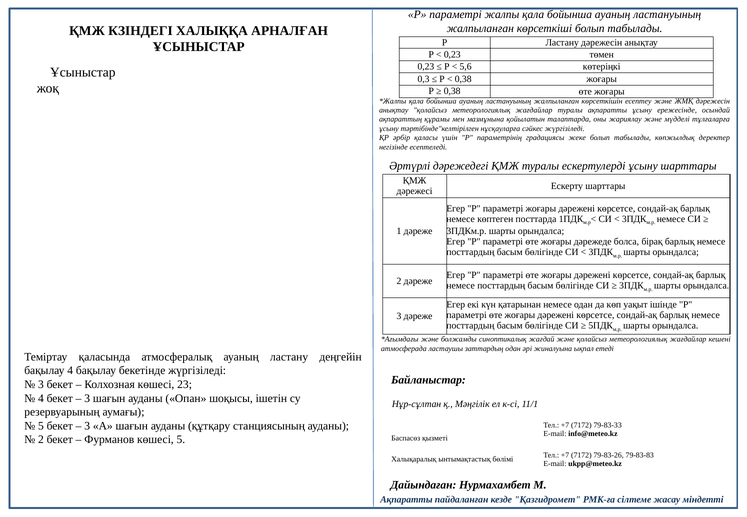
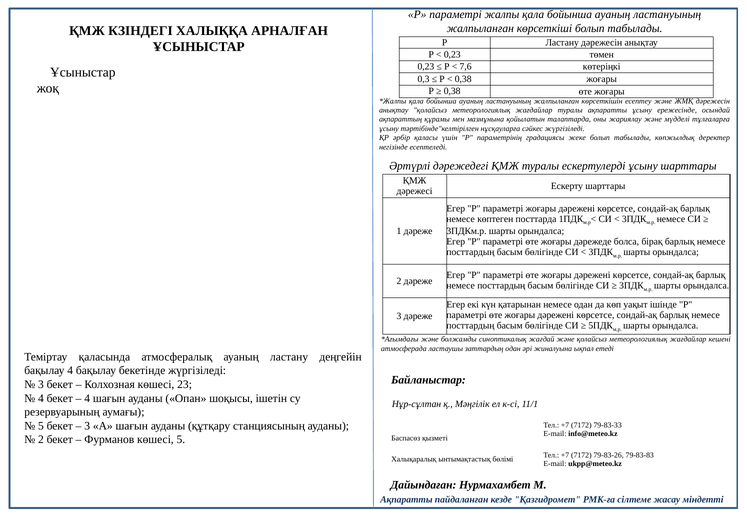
5,6: 5,6 -> 7,6
3 at (87, 398): 3 -> 4
